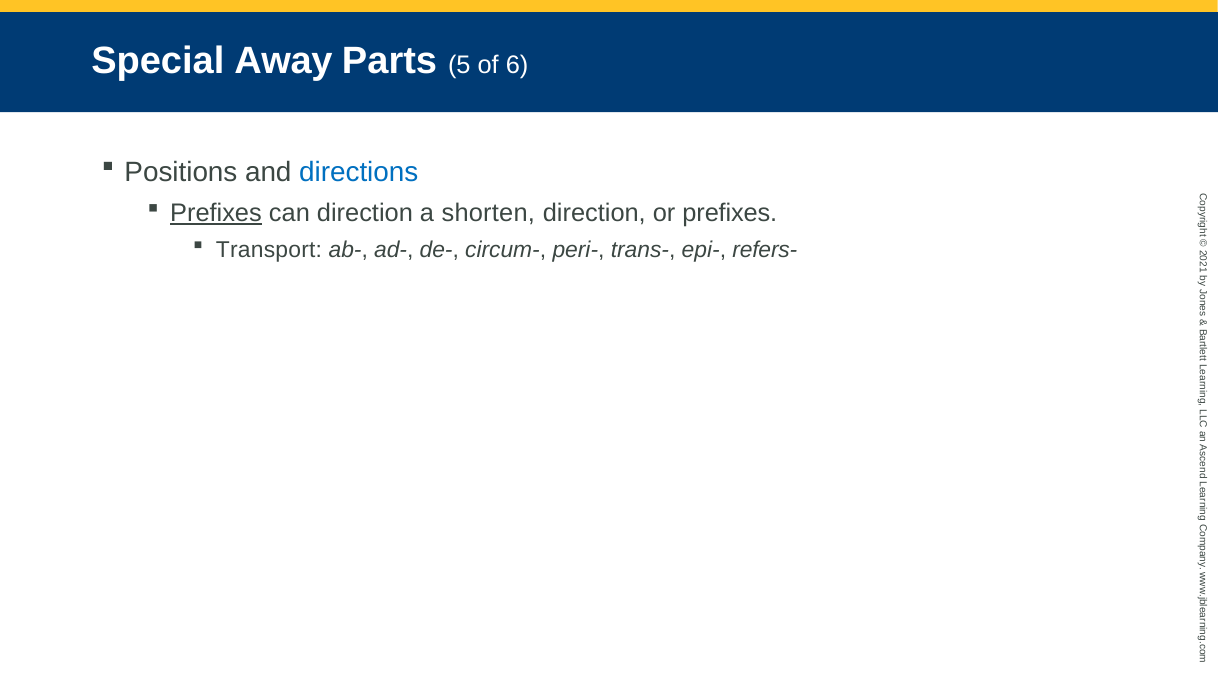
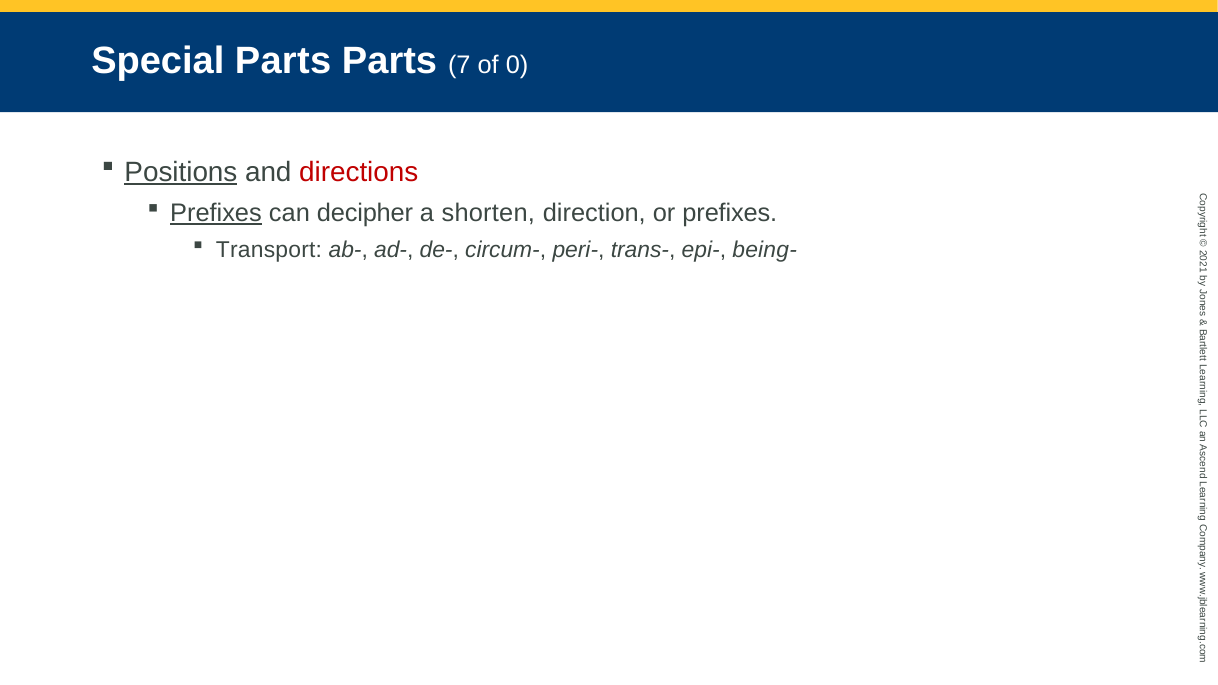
Special Away: Away -> Parts
5: 5 -> 7
of 6: 6 -> 0
Positions underline: none -> present
directions colour: blue -> red
can direction: direction -> decipher
refers-: refers- -> being-
